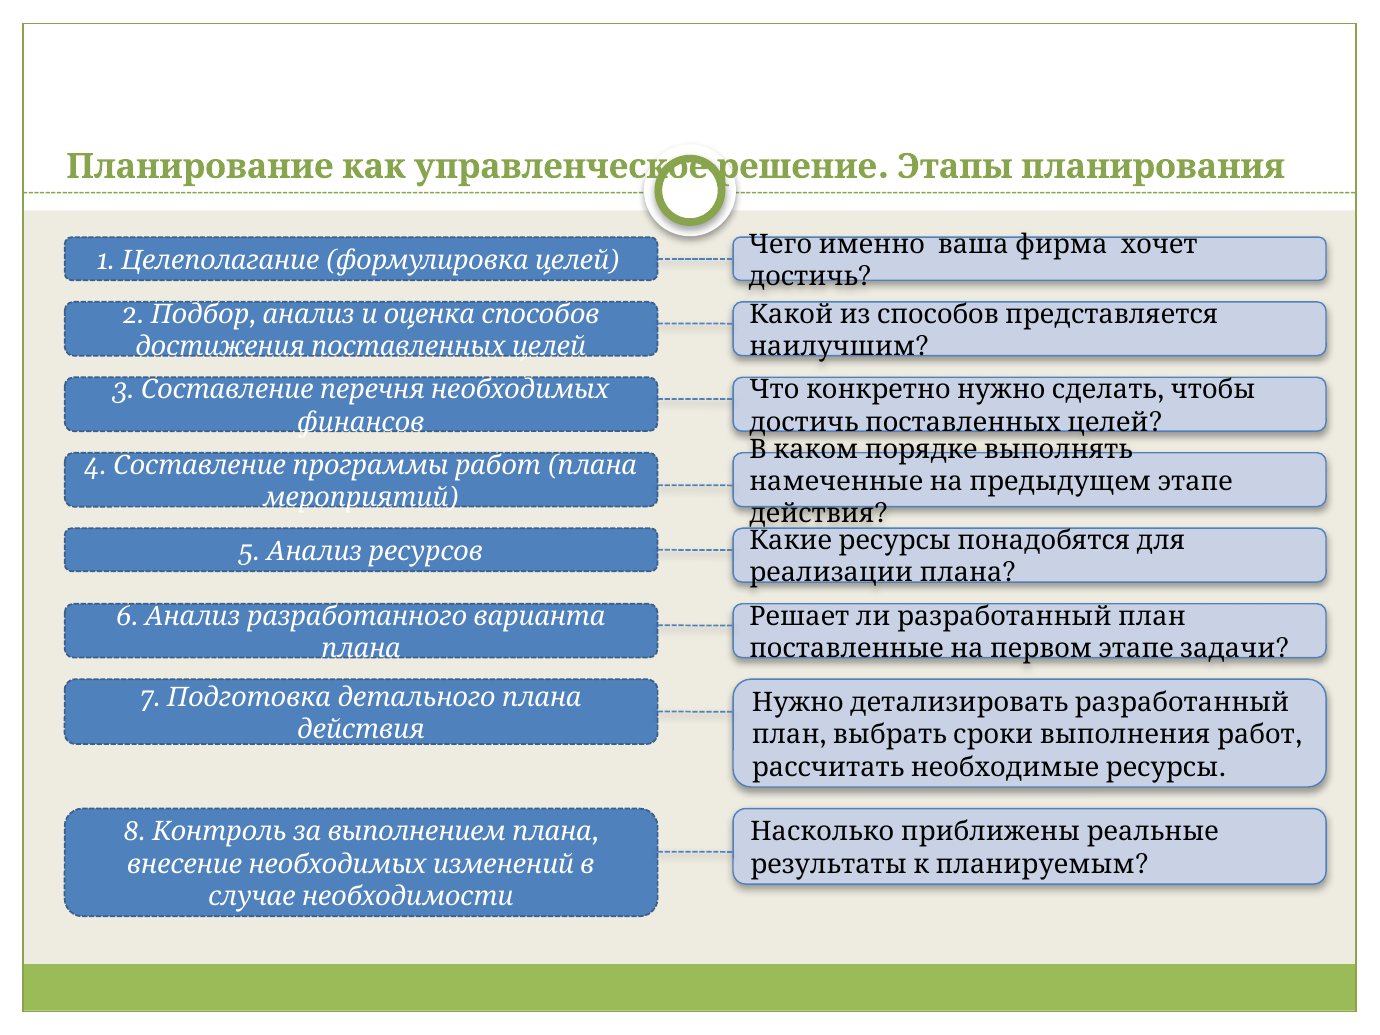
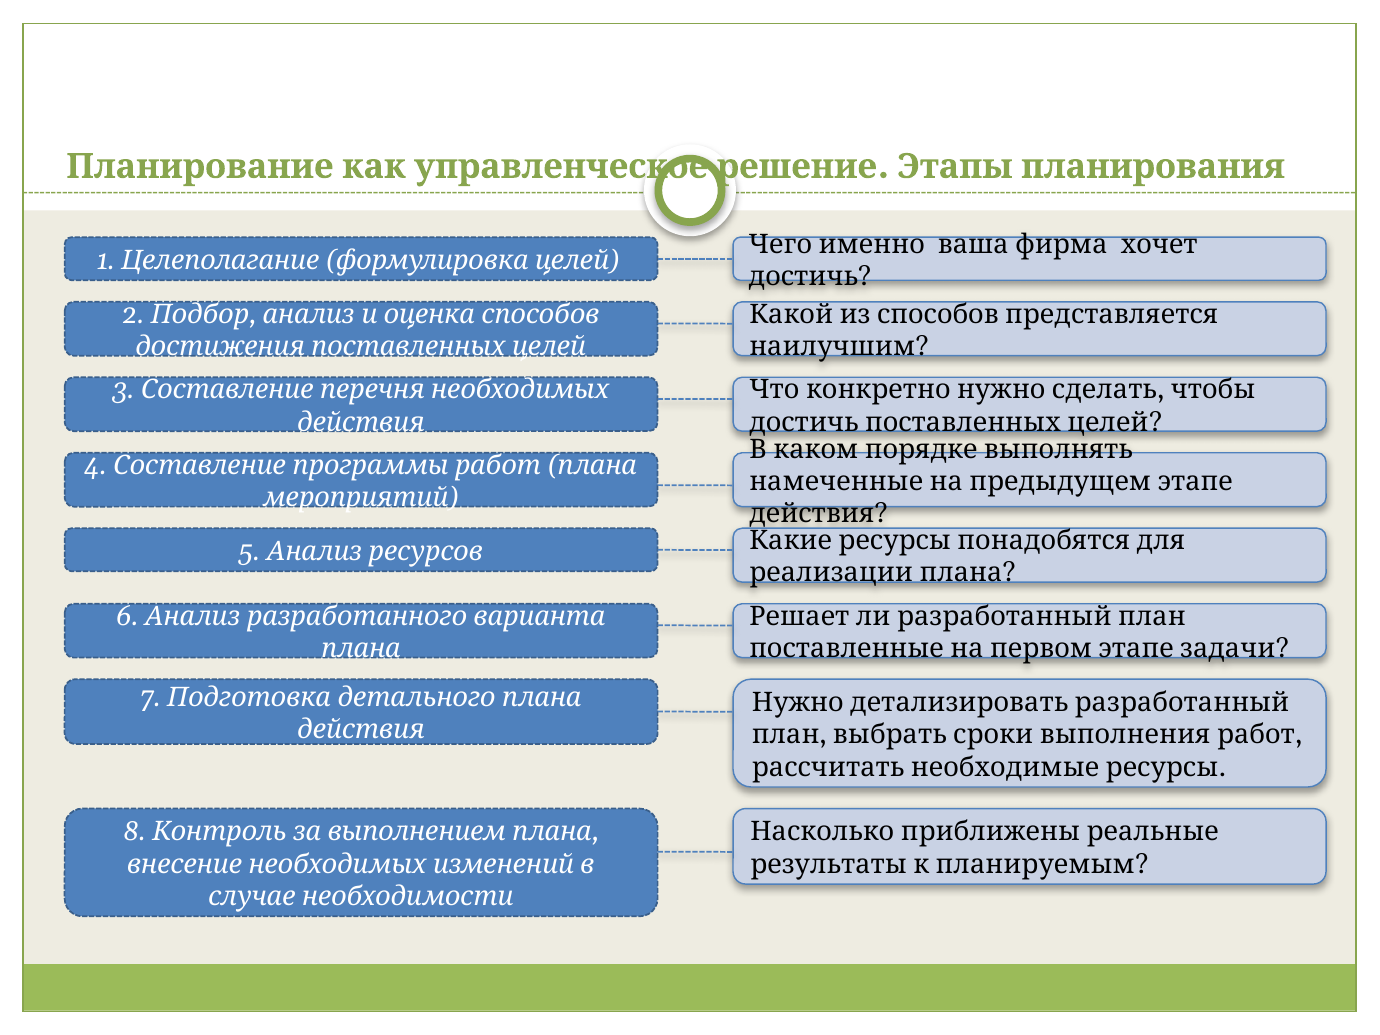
финансов at (361, 422): финансов -> действия
